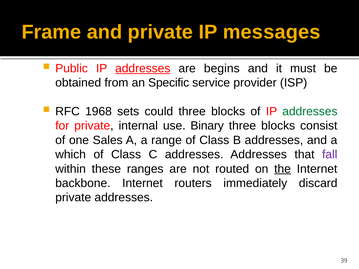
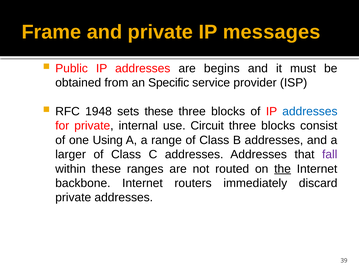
addresses at (143, 68) underline: present -> none
1968: 1968 -> 1948
sets could: could -> these
addresses at (310, 112) colour: green -> blue
Binary: Binary -> Circuit
Sales: Sales -> Using
which: which -> larger
